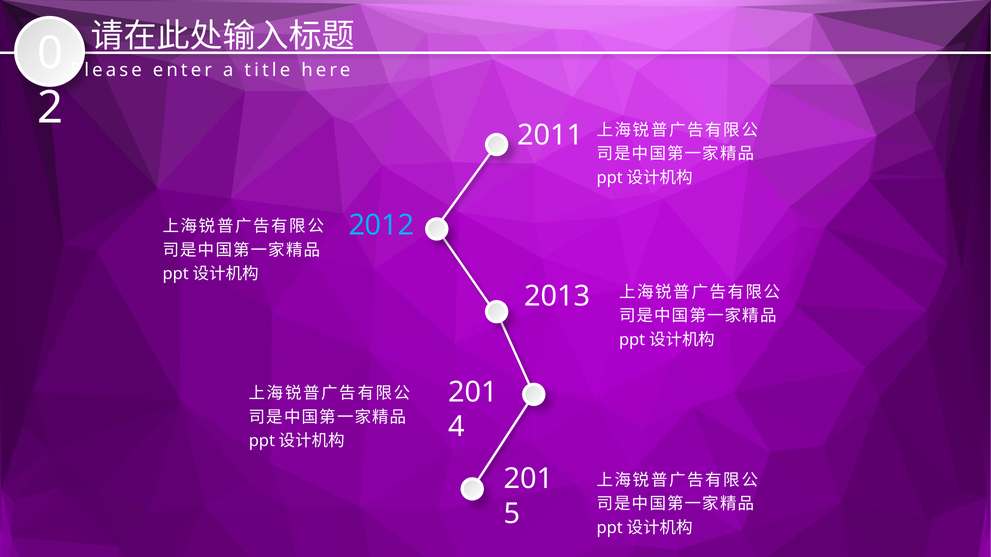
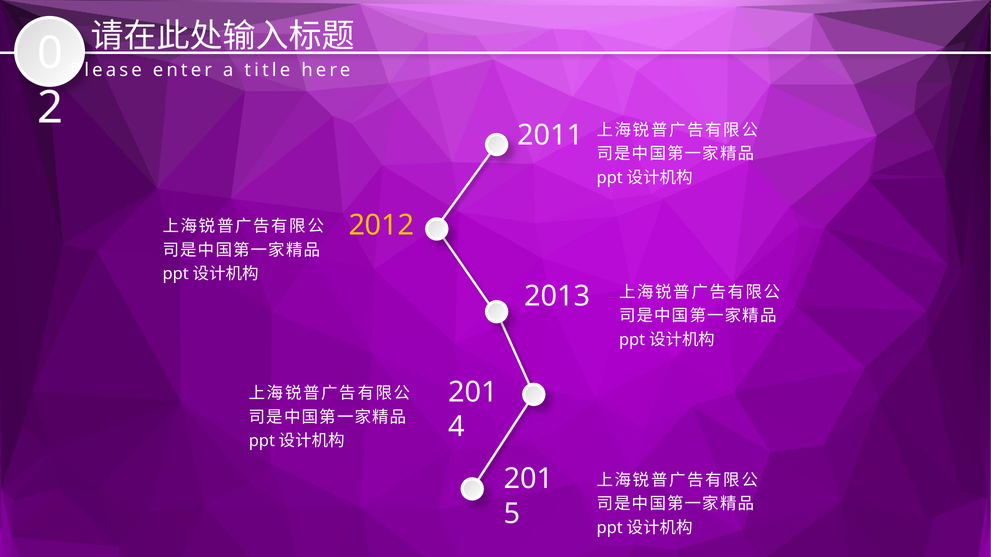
2012 colour: light blue -> yellow
